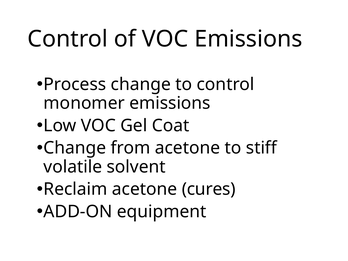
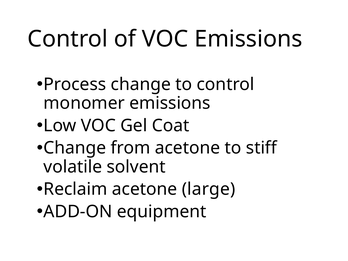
cures: cures -> large
